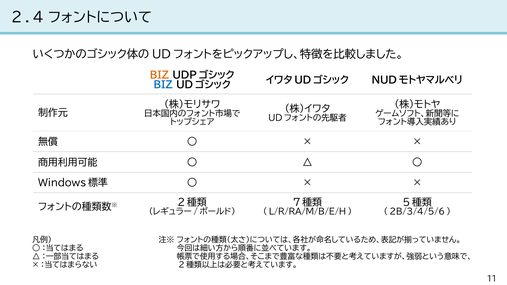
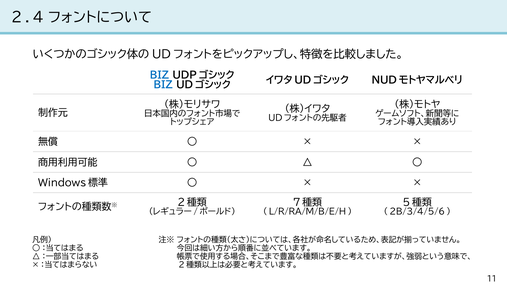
BIZ at (159, 75) colour: orange -> blue
